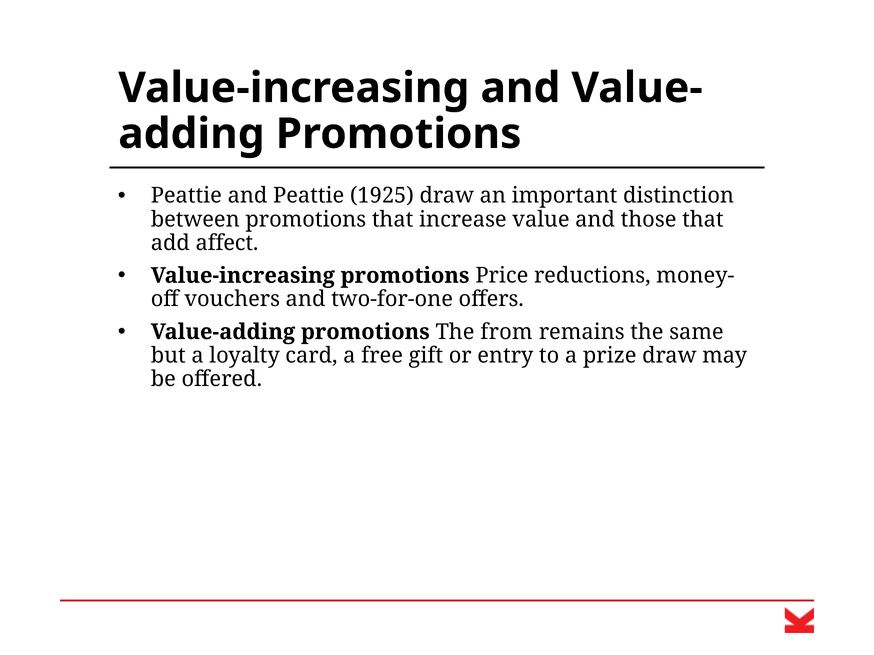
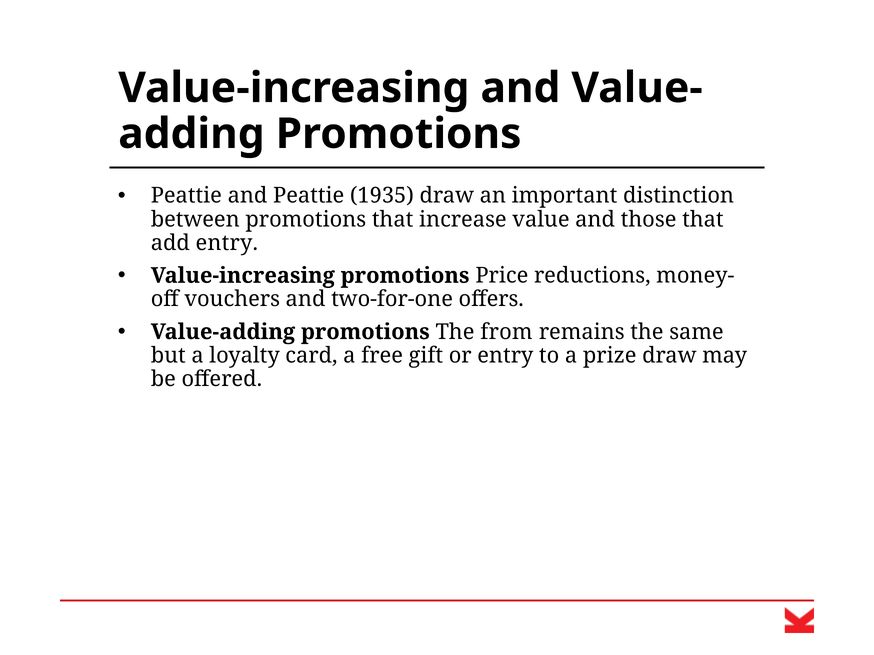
1925: 1925 -> 1935
add affect: affect -> entry
